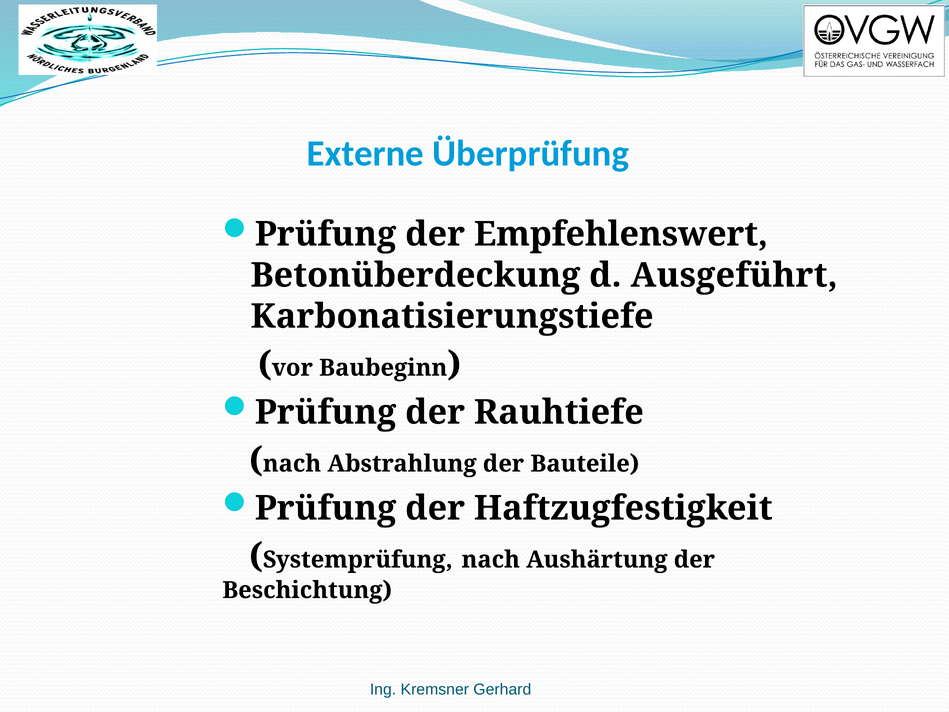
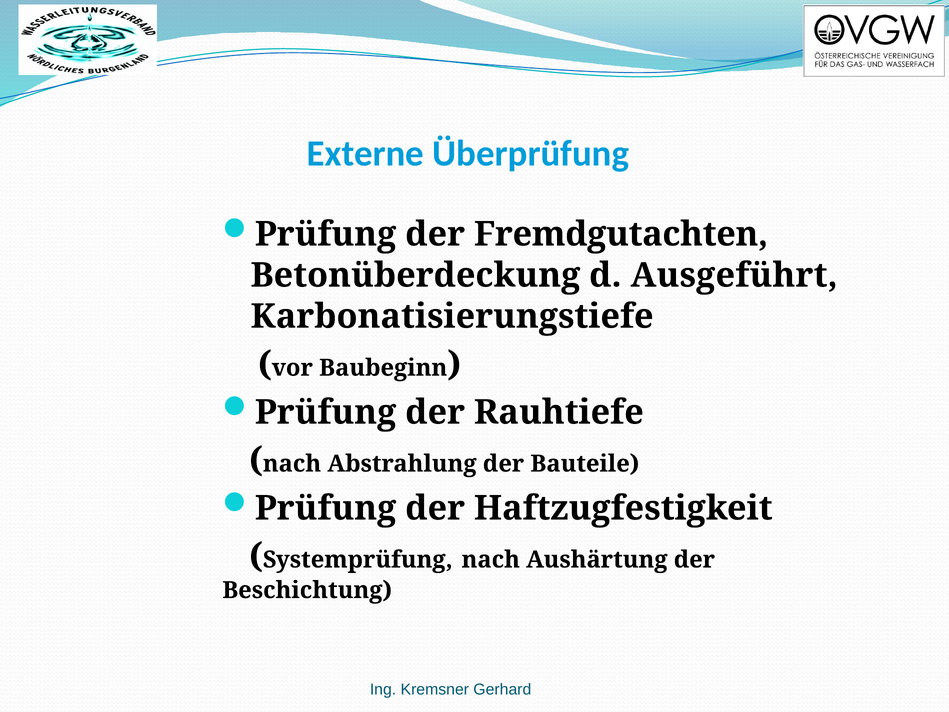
Empfehlenswert: Empfehlenswert -> Fremdgutachten
